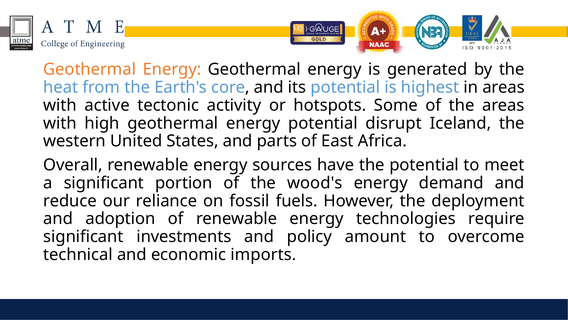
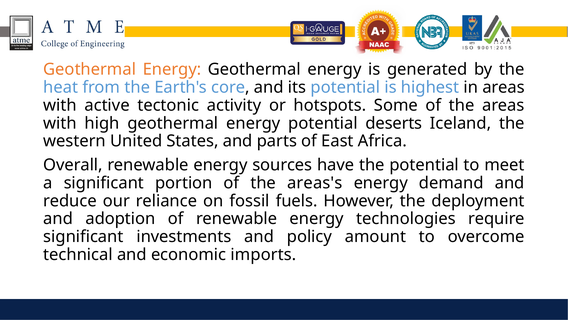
disrupt: disrupt -> deserts
wood's: wood's -> areas's
